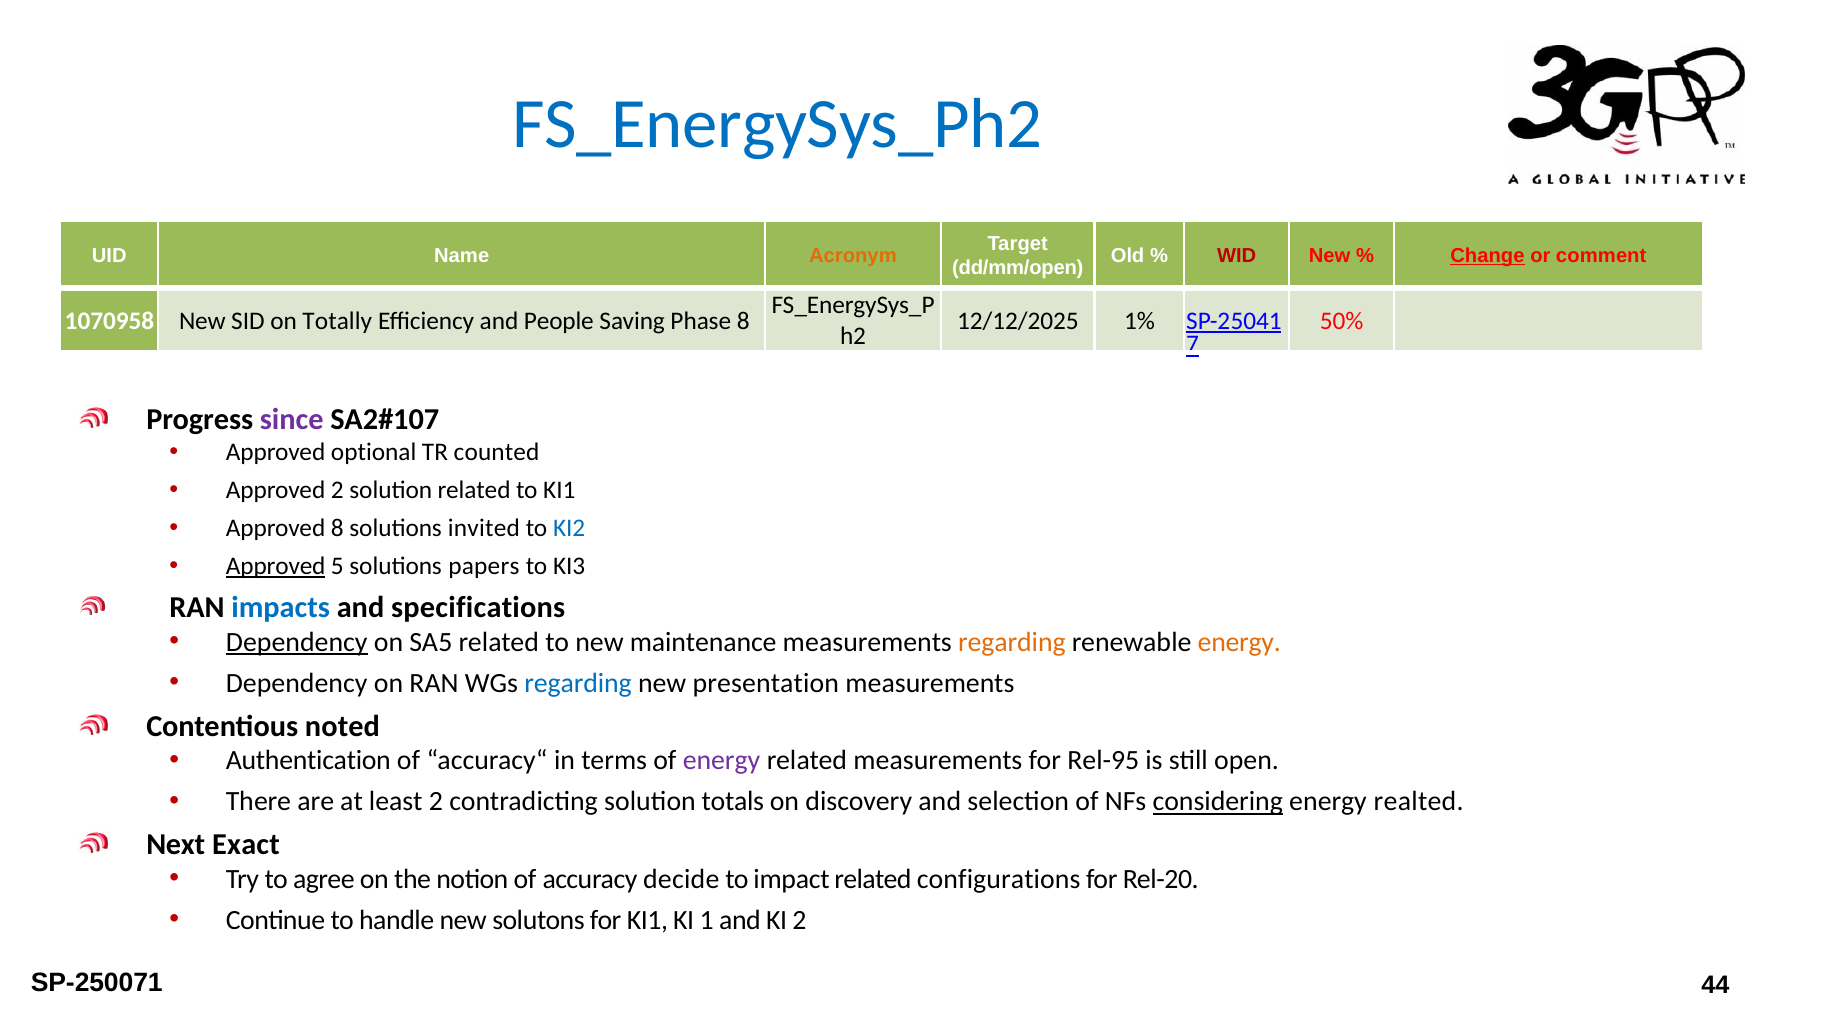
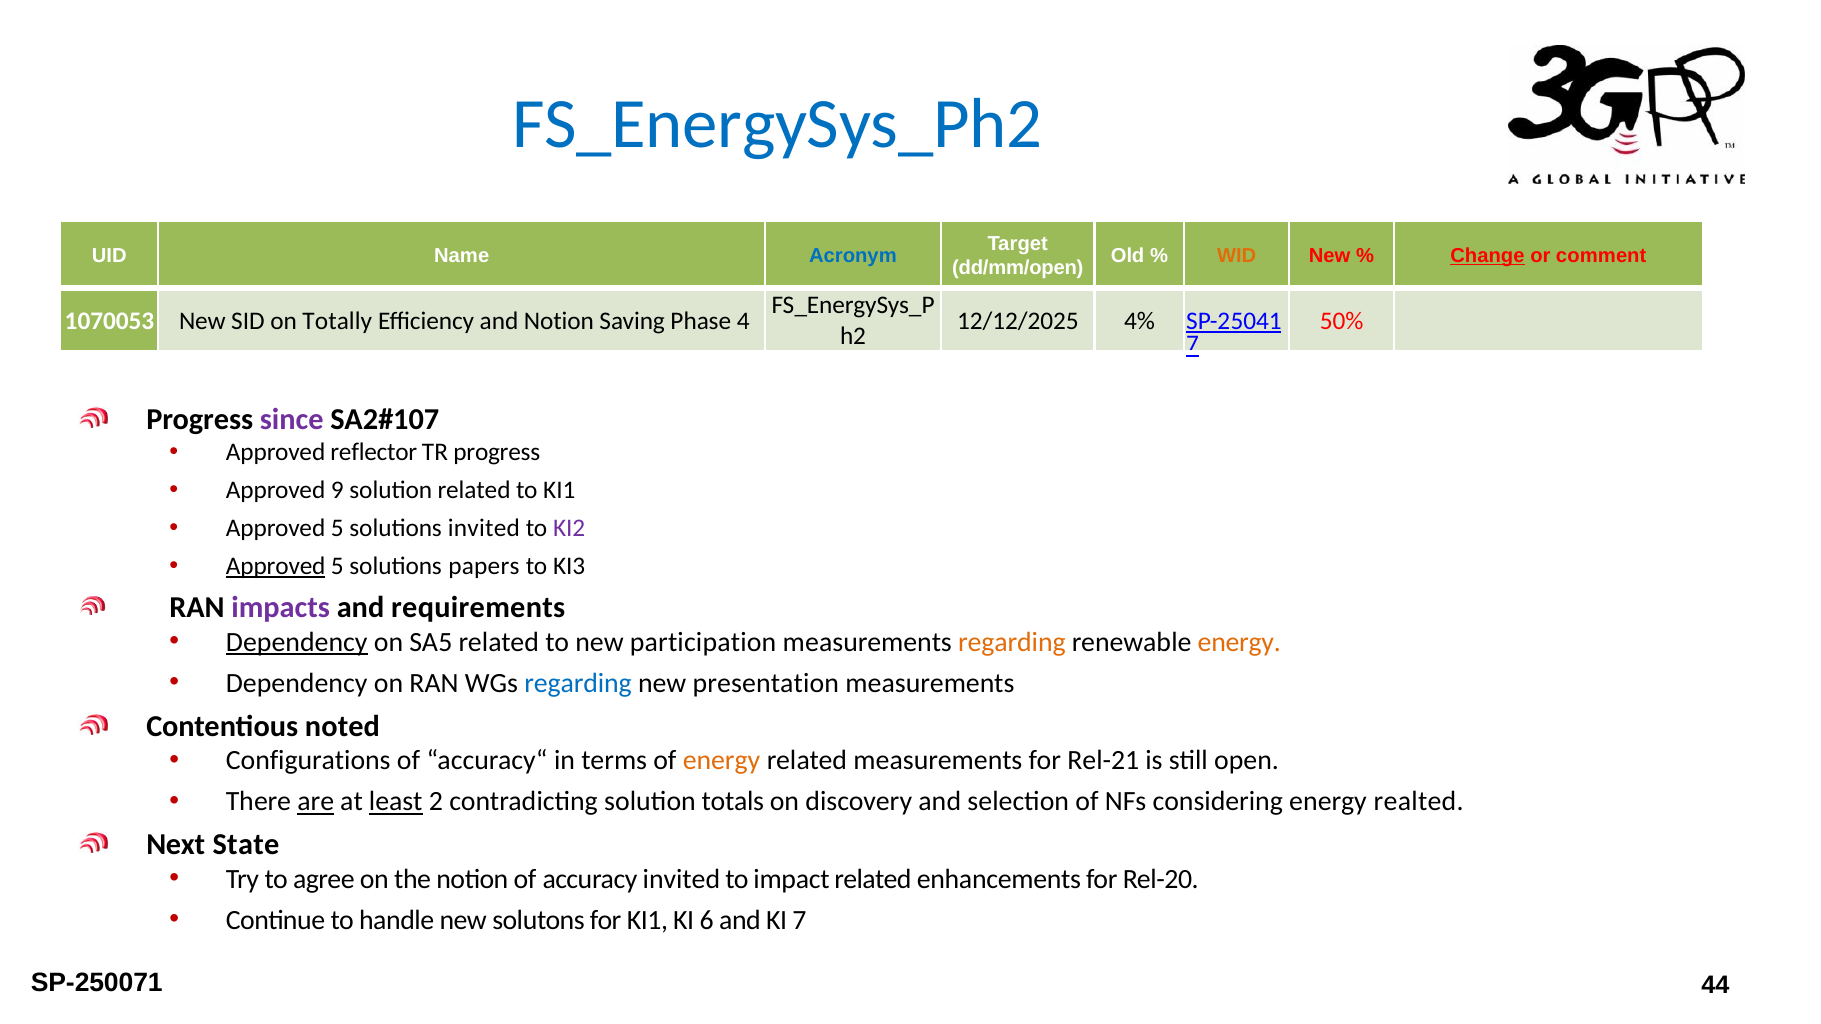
Acronym colour: orange -> blue
WID colour: red -> orange
1070958: 1070958 -> 1070053
and People: People -> Notion
Phase 8: 8 -> 4
1%: 1% -> 4%
optional: optional -> reflector
TR counted: counted -> progress
Approved 2: 2 -> 9
8 at (337, 528): 8 -> 5
KI2 colour: blue -> purple
impacts colour: blue -> purple
specifications: specifications -> requirements
maintenance: maintenance -> participation
Authentication: Authentication -> Configurations
energy at (722, 761) colour: purple -> orange
Rel-95: Rel-95 -> Rel-21
are underline: none -> present
least underline: none -> present
considering underline: present -> none
Exact: Exact -> State
accuracy decide: decide -> invited
configurations: configurations -> enhancements
1: 1 -> 6
KI 2: 2 -> 7
